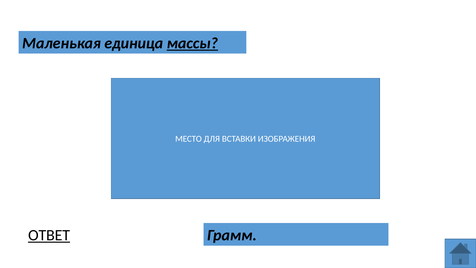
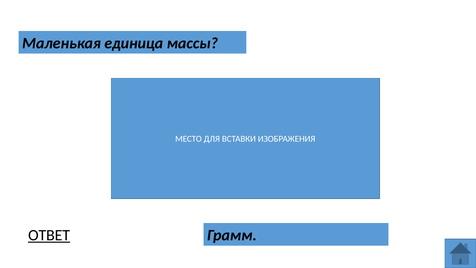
массы underline: present -> none
